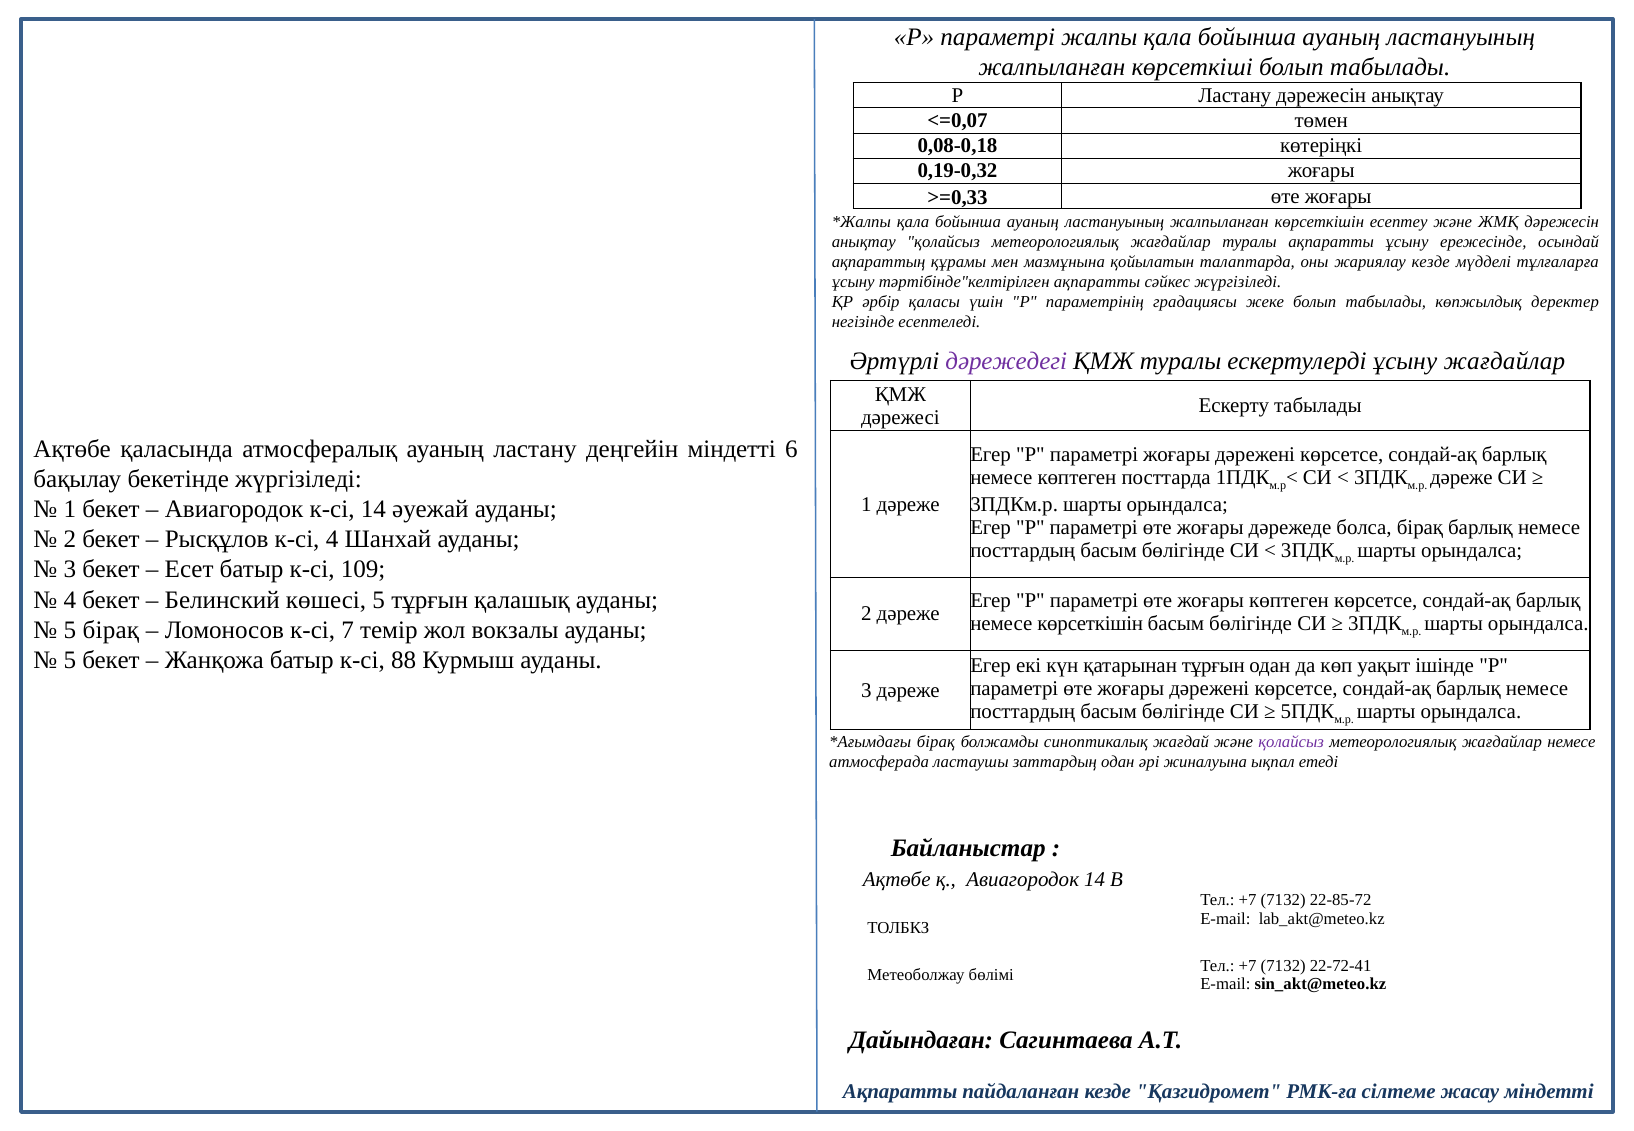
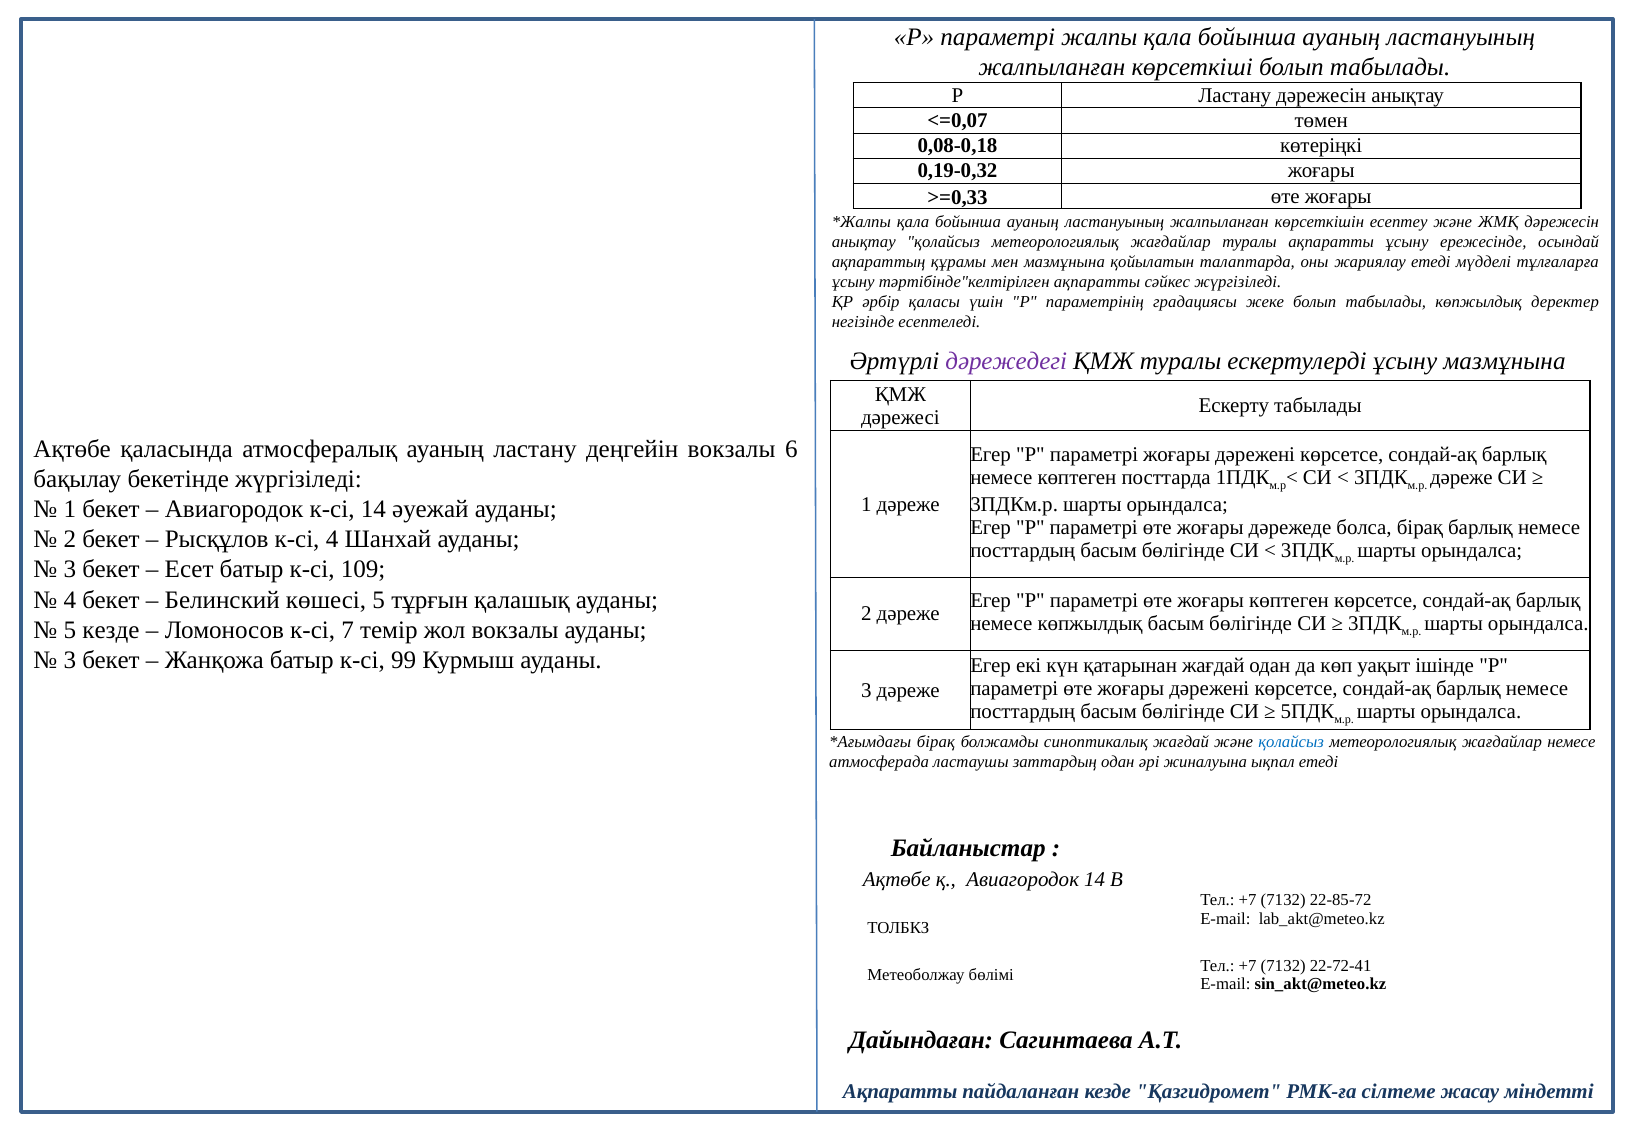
жариялау кезде: кезде -> етеді
ұсыну жағдайлар: жағдайлар -> мазмұнына
деңгейін міндетті: міндетті -> вокзалы
немесе көрсеткішін: көрсеткішін -> көпжылдық
5 бірақ: бірақ -> кезде
5 at (70, 660): 5 -> 3
88: 88 -> 99
қатарынан тұрғын: тұрғын -> жағдай
қолайсыз at (1291, 742) colour: purple -> blue
